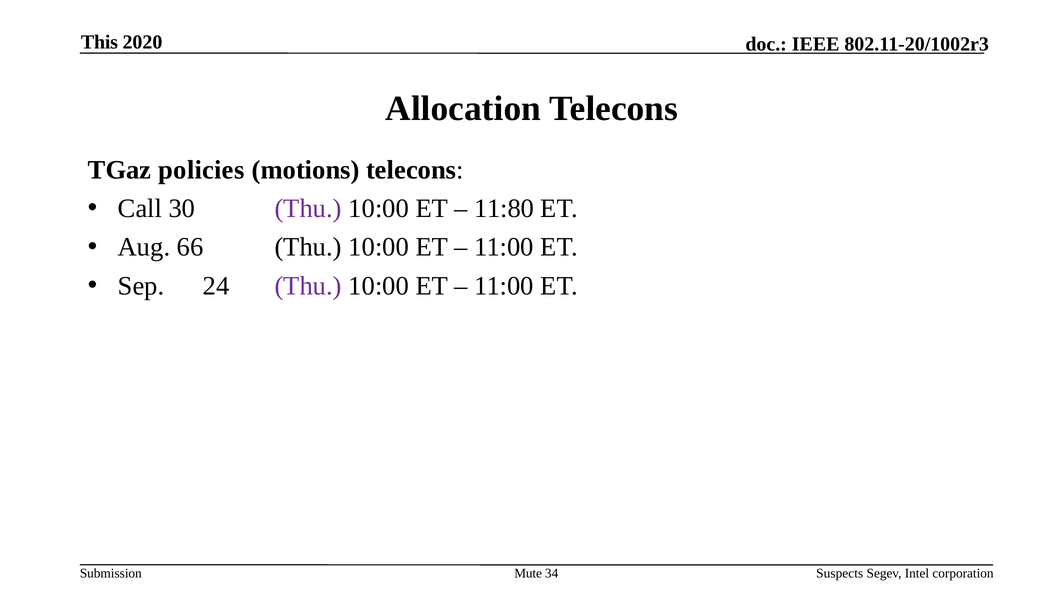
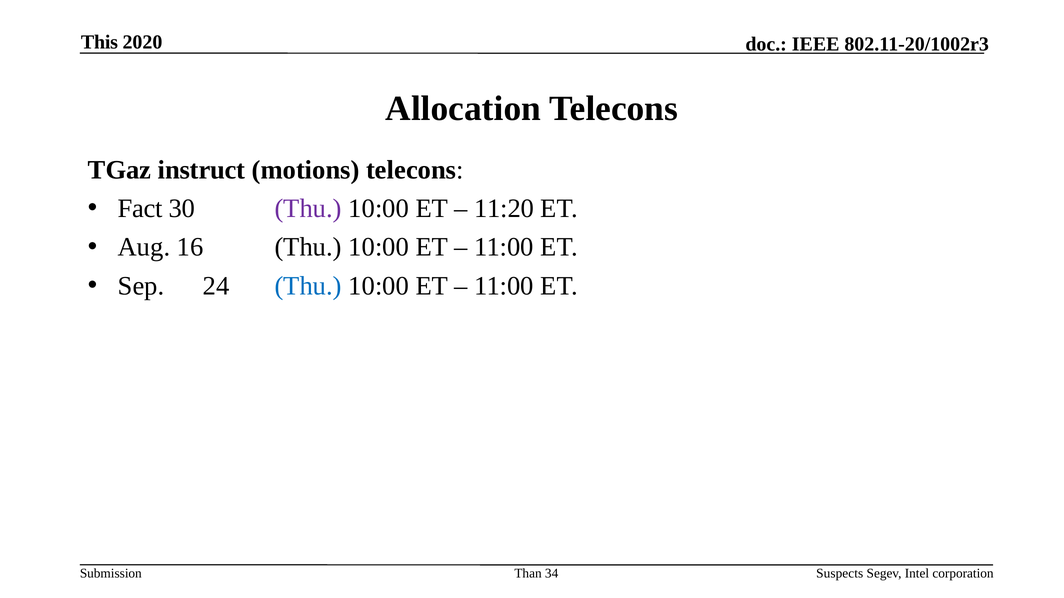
policies: policies -> instruct
Call: Call -> Fact
11:80: 11:80 -> 11:20
66: 66 -> 16
Thu at (308, 286) colour: purple -> blue
Mute: Mute -> Than
